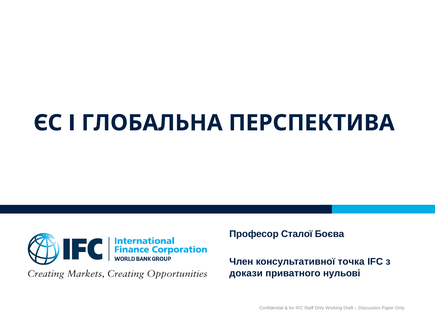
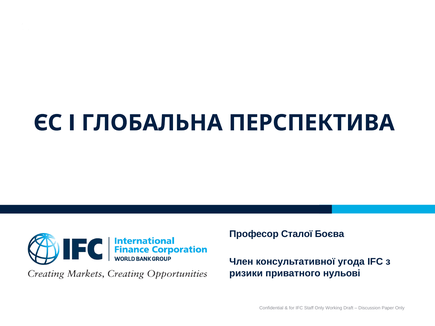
точка: точка -> угода
докази: докази -> ризики
